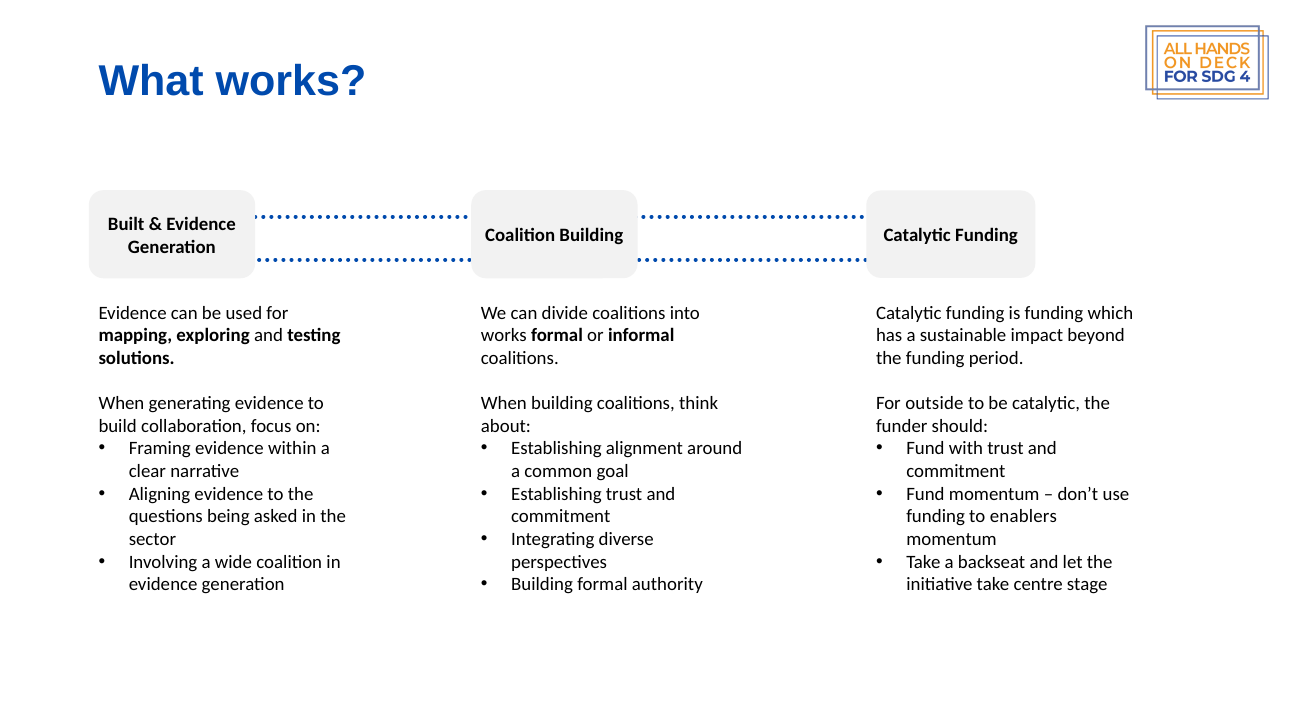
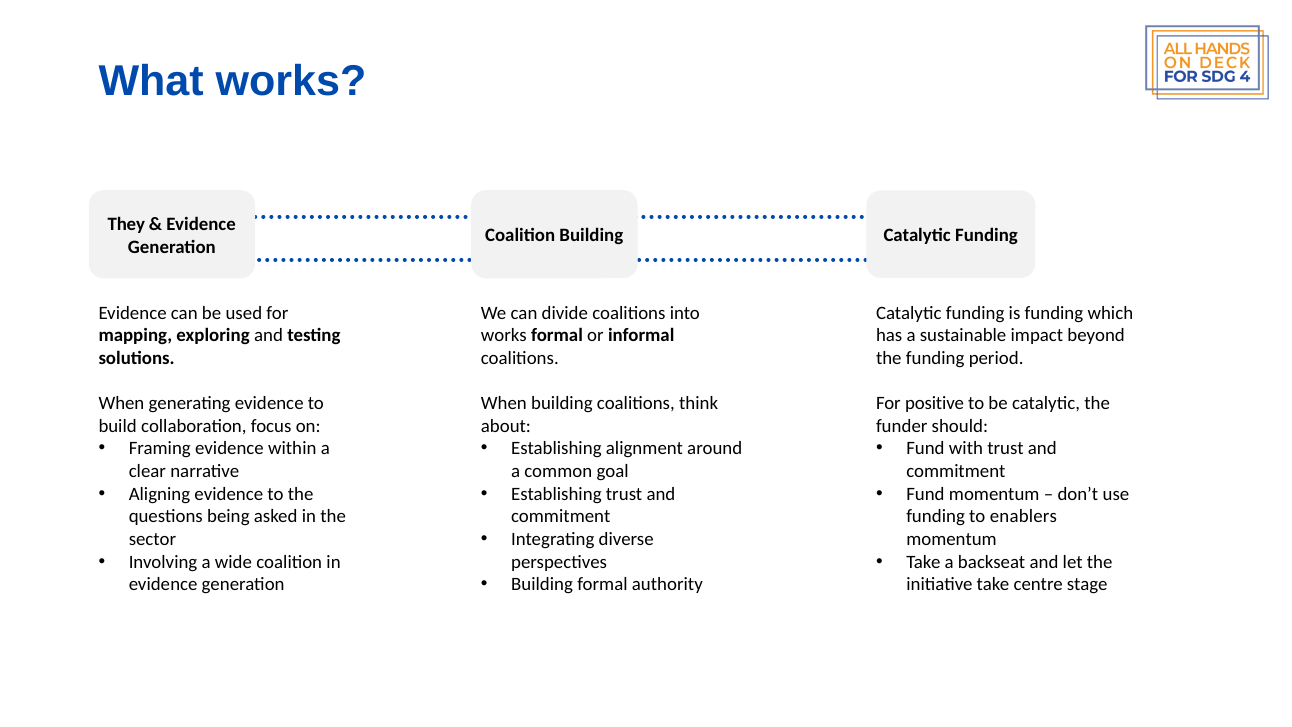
Built: Built -> They
outside: outside -> positive
